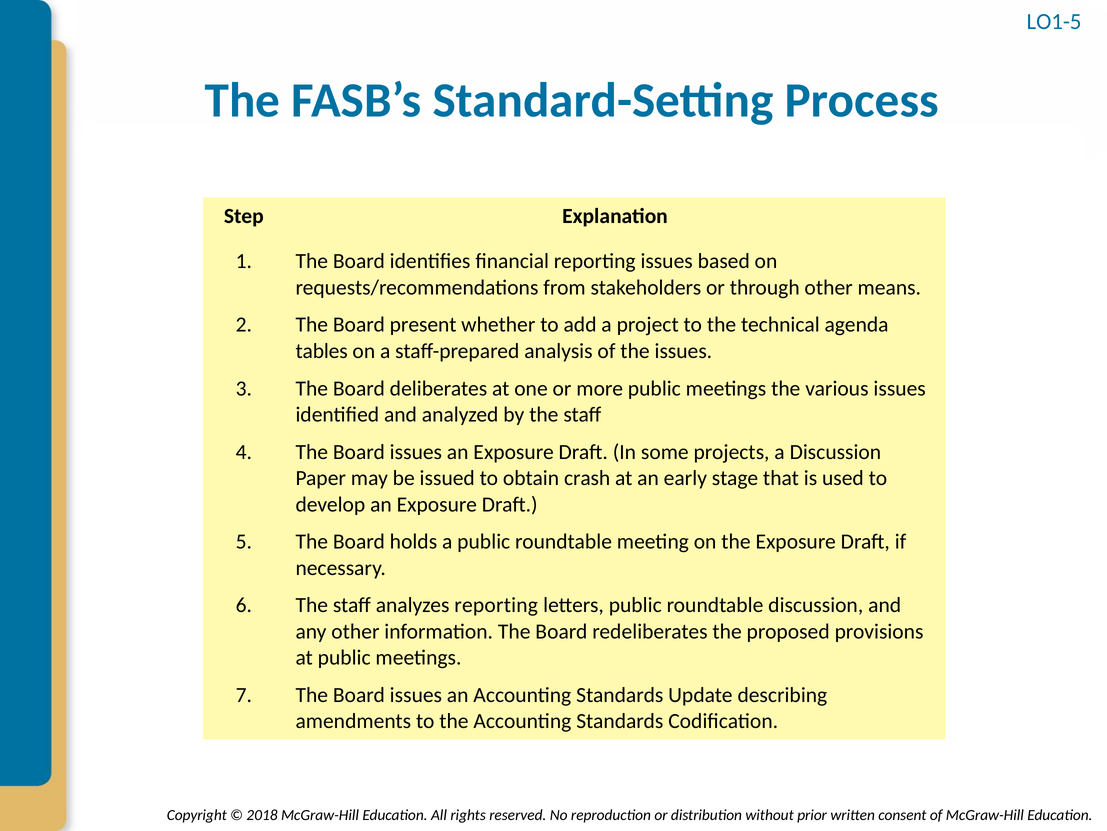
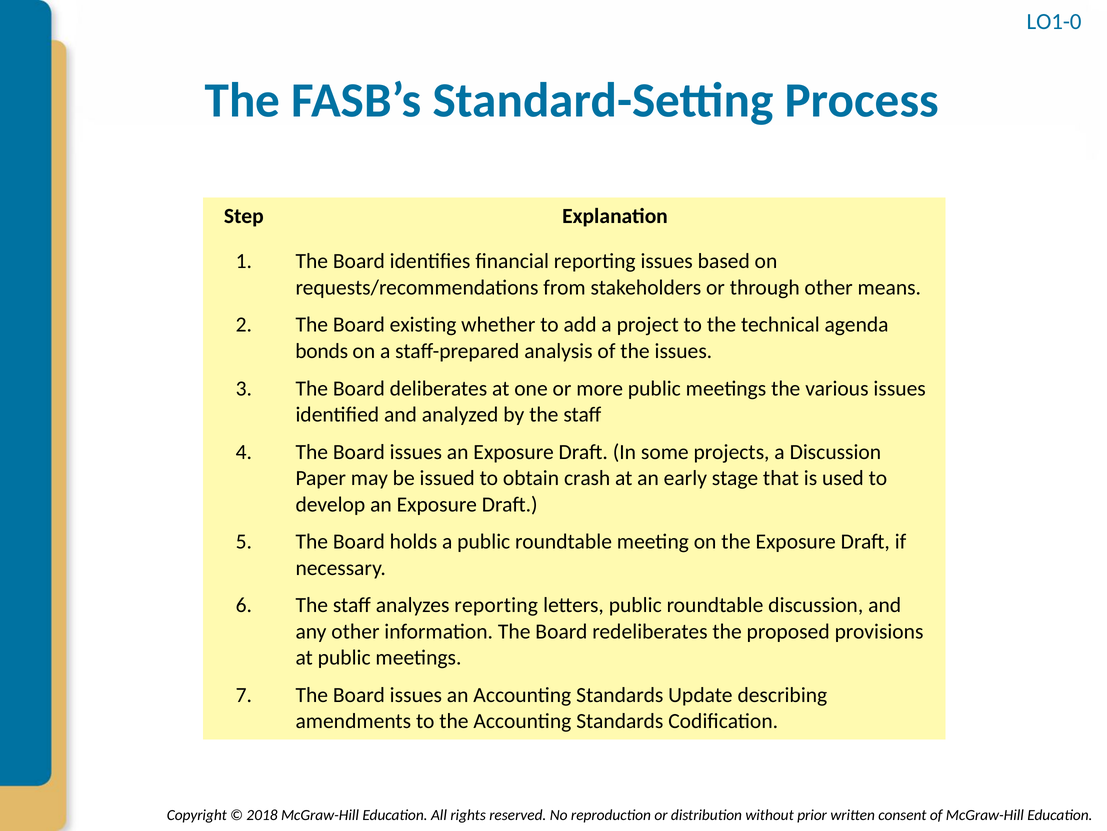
LO1-5: LO1-5 -> LO1-0
present: present -> existing
tables: tables -> bonds
